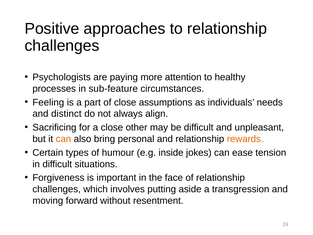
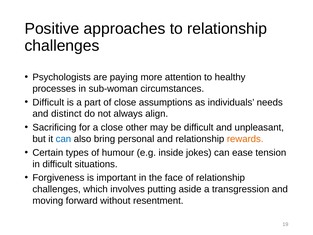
sub-feature: sub-feature -> sub-woman
Feeling at (48, 102): Feeling -> Difficult
can at (63, 139) colour: orange -> blue
